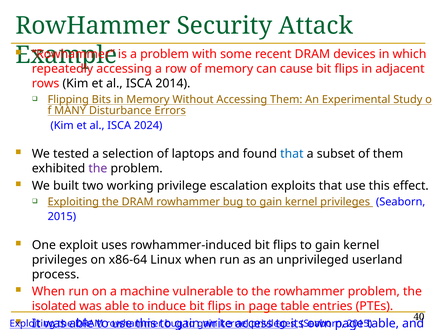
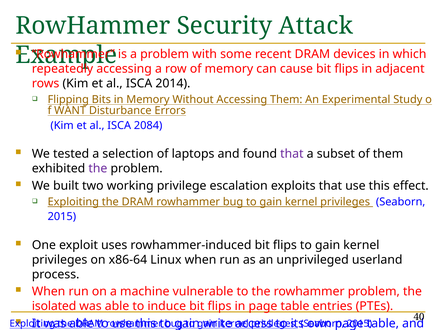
MANY: MANY -> WANT
2024: 2024 -> 2084
that at (292, 154) colour: blue -> purple
